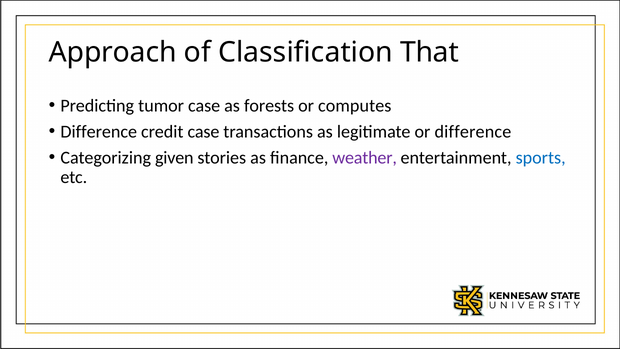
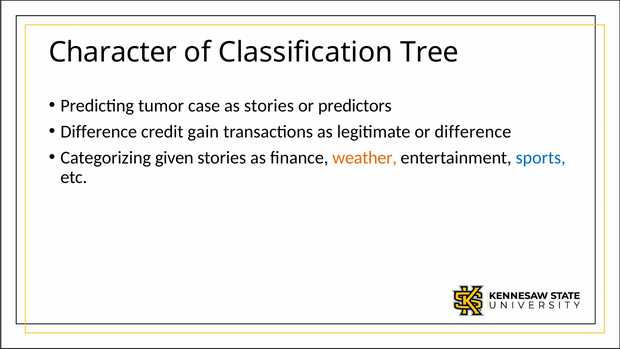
Approach: Approach -> Character
That: That -> Tree
as forests: forests -> stories
computes: computes -> predictors
credit case: case -> gain
weather colour: purple -> orange
